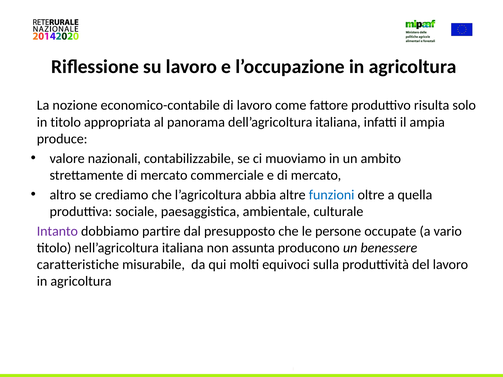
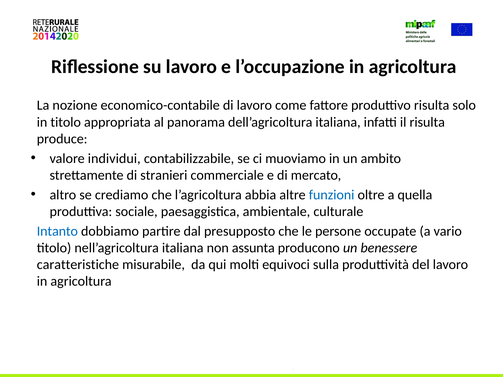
il ampia: ampia -> risulta
nazionali: nazionali -> individui
strettamente di mercato: mercato -> stranieri
Intanto colour: purple -> blue
